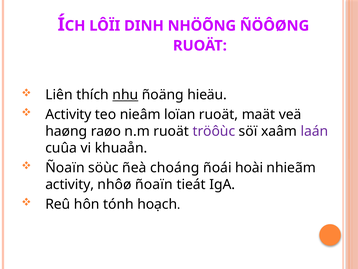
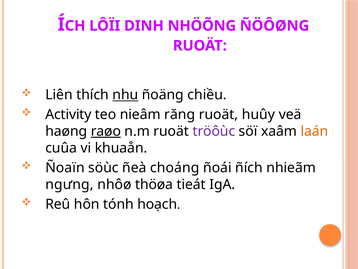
hieäu: hieäu -> chiều
loïan: loïan -> răng
maät: maät -> huûy
raøo underline: none -> present
laán colour: purple -> orange
hoài: hoài -> ñích
activity at (70, 184): activity -> ngưng
nhôø ñoaïn: ñoaïn -> thöøa
